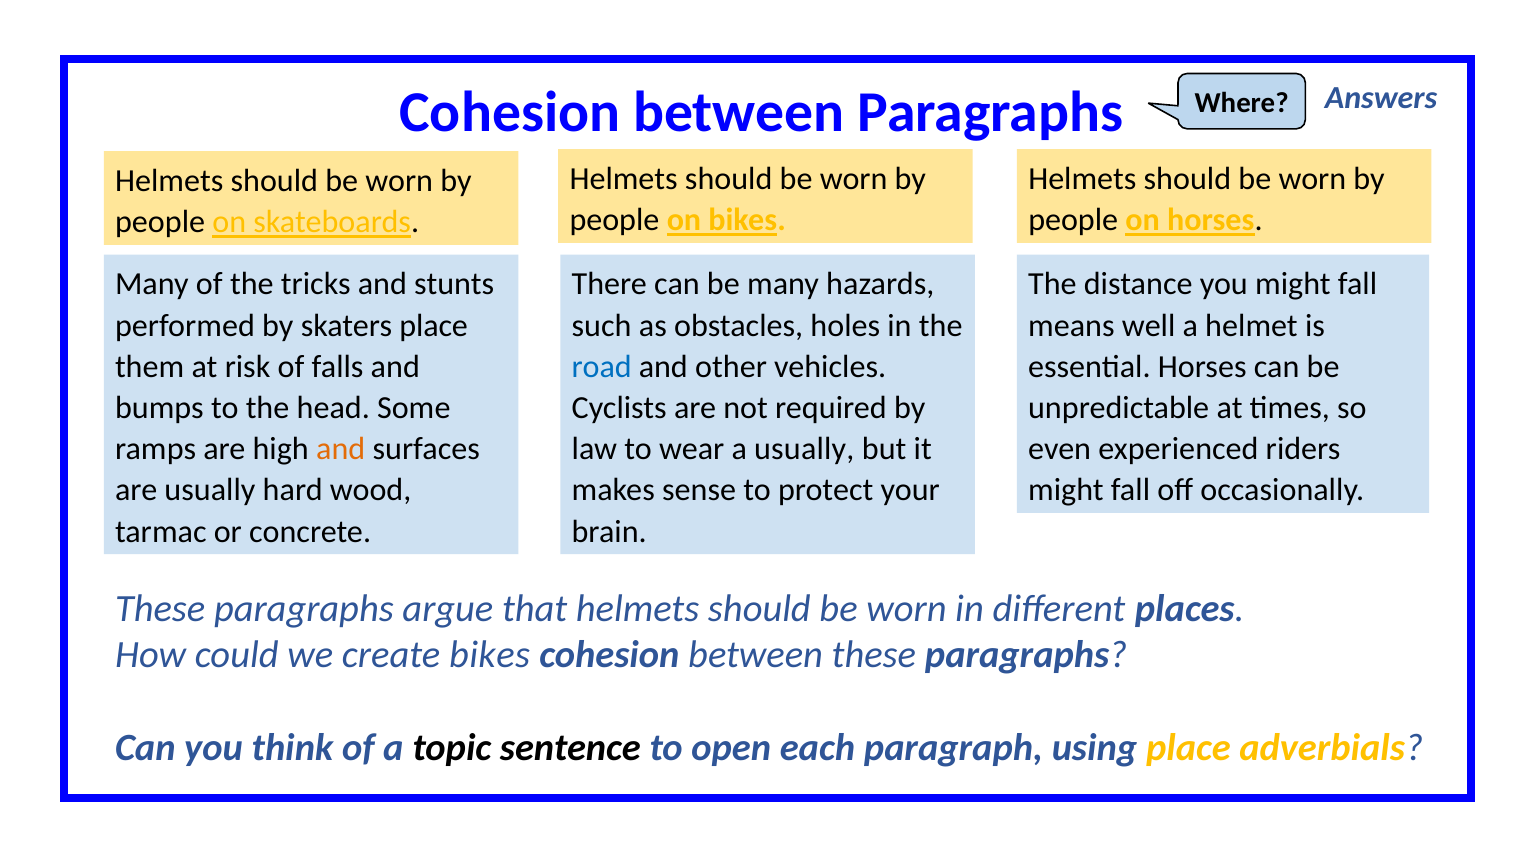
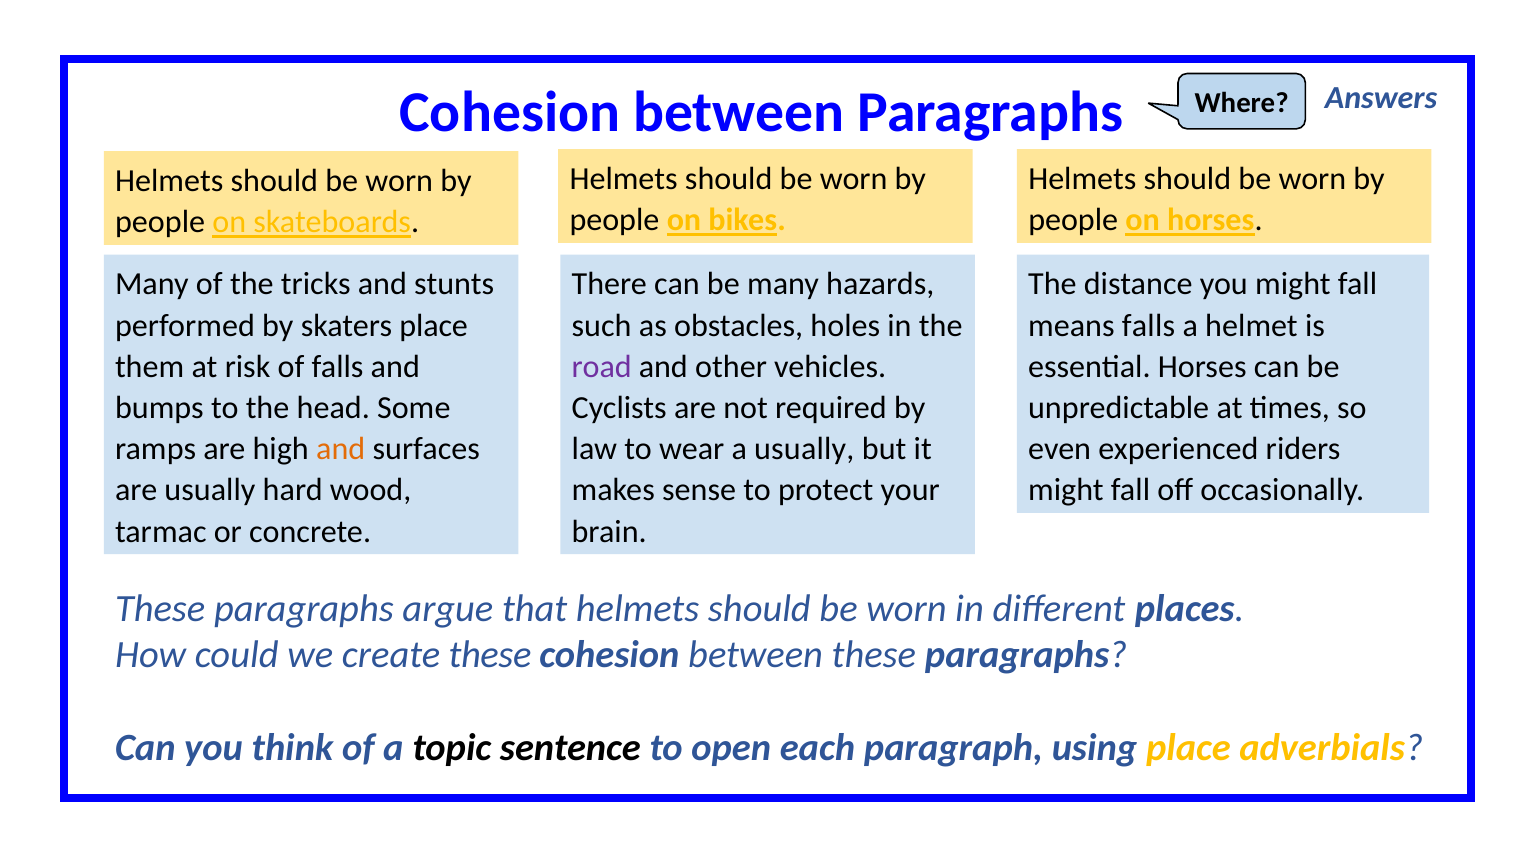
means well: well -> falls
road colour: blue -> purple
create bikes: bikes -> these
